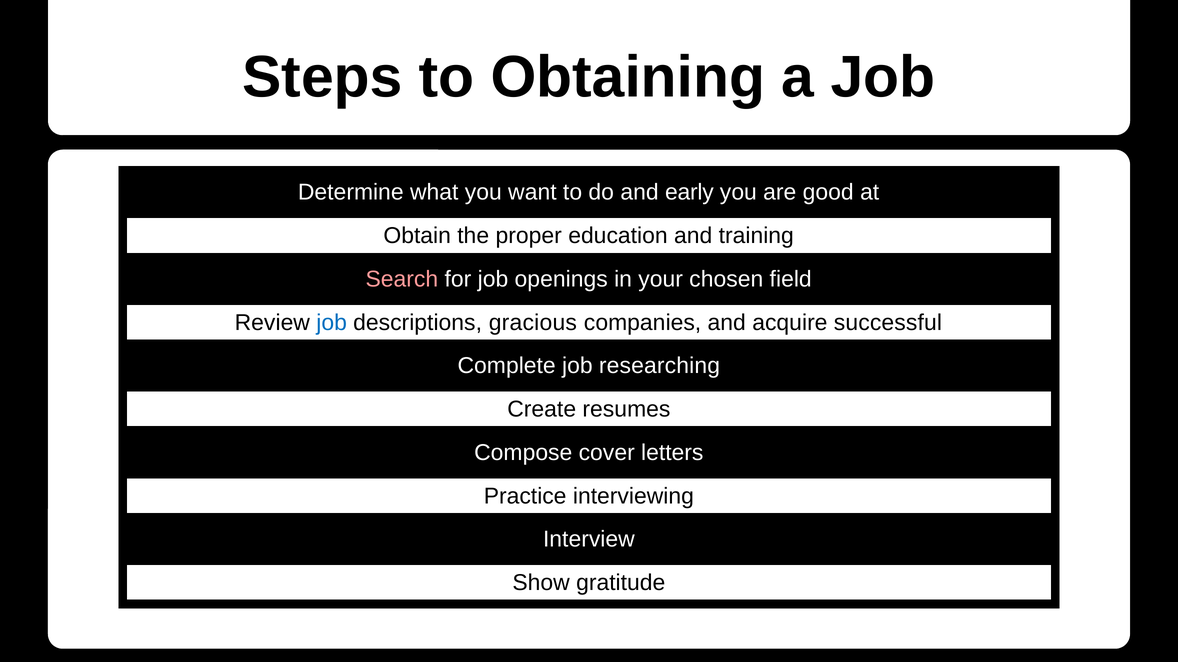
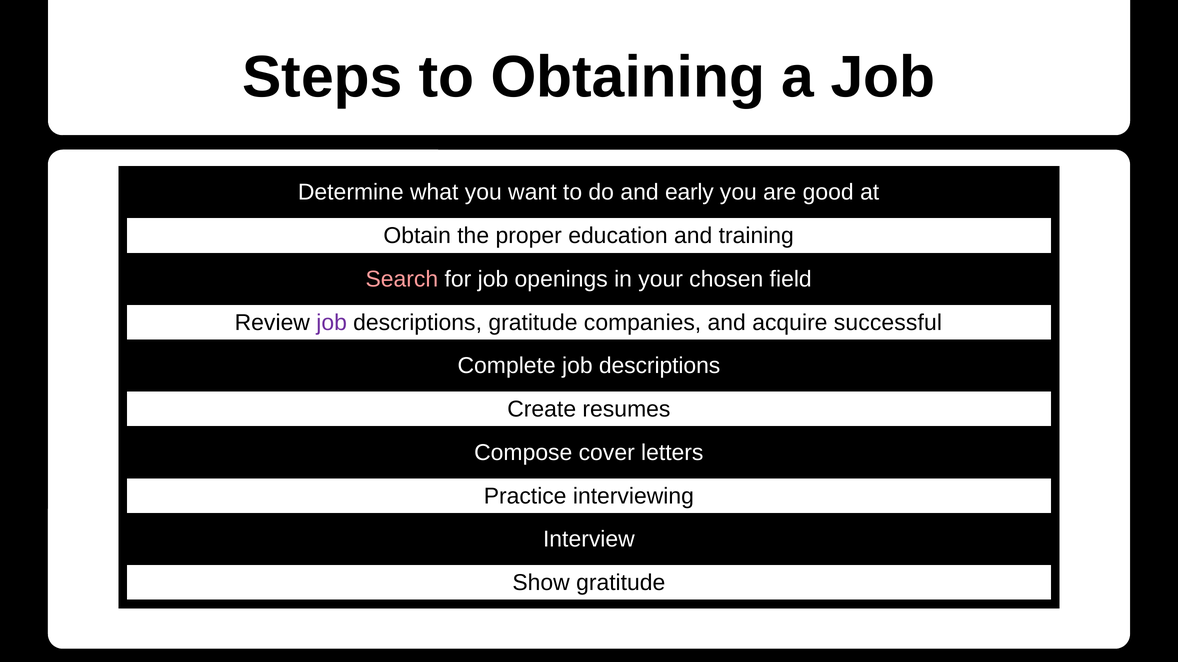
job at (332, 323) colour: blue -> purple
descriptions gracious: gracious -> gratitude
Complete job researching: researching -> descriptions
